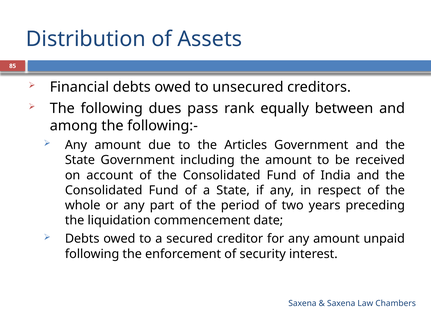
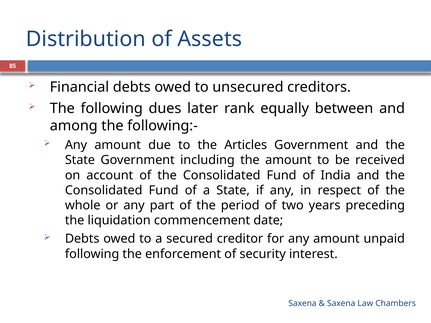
pass: pass -> later
